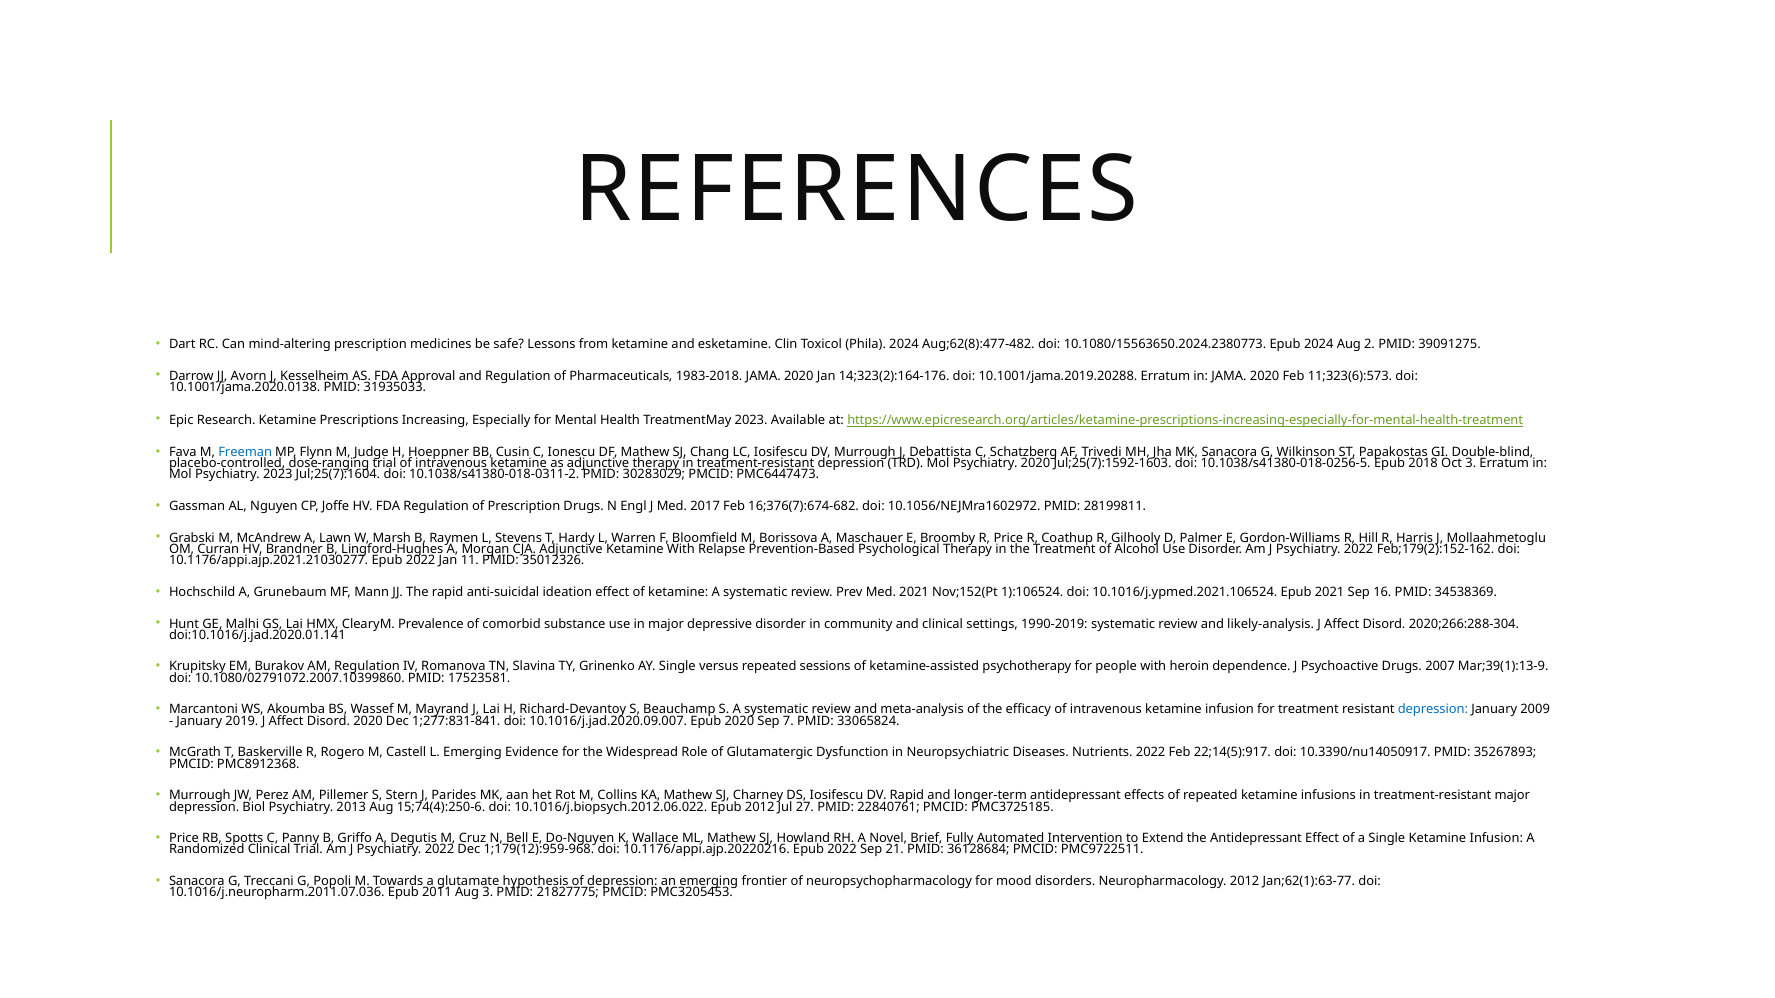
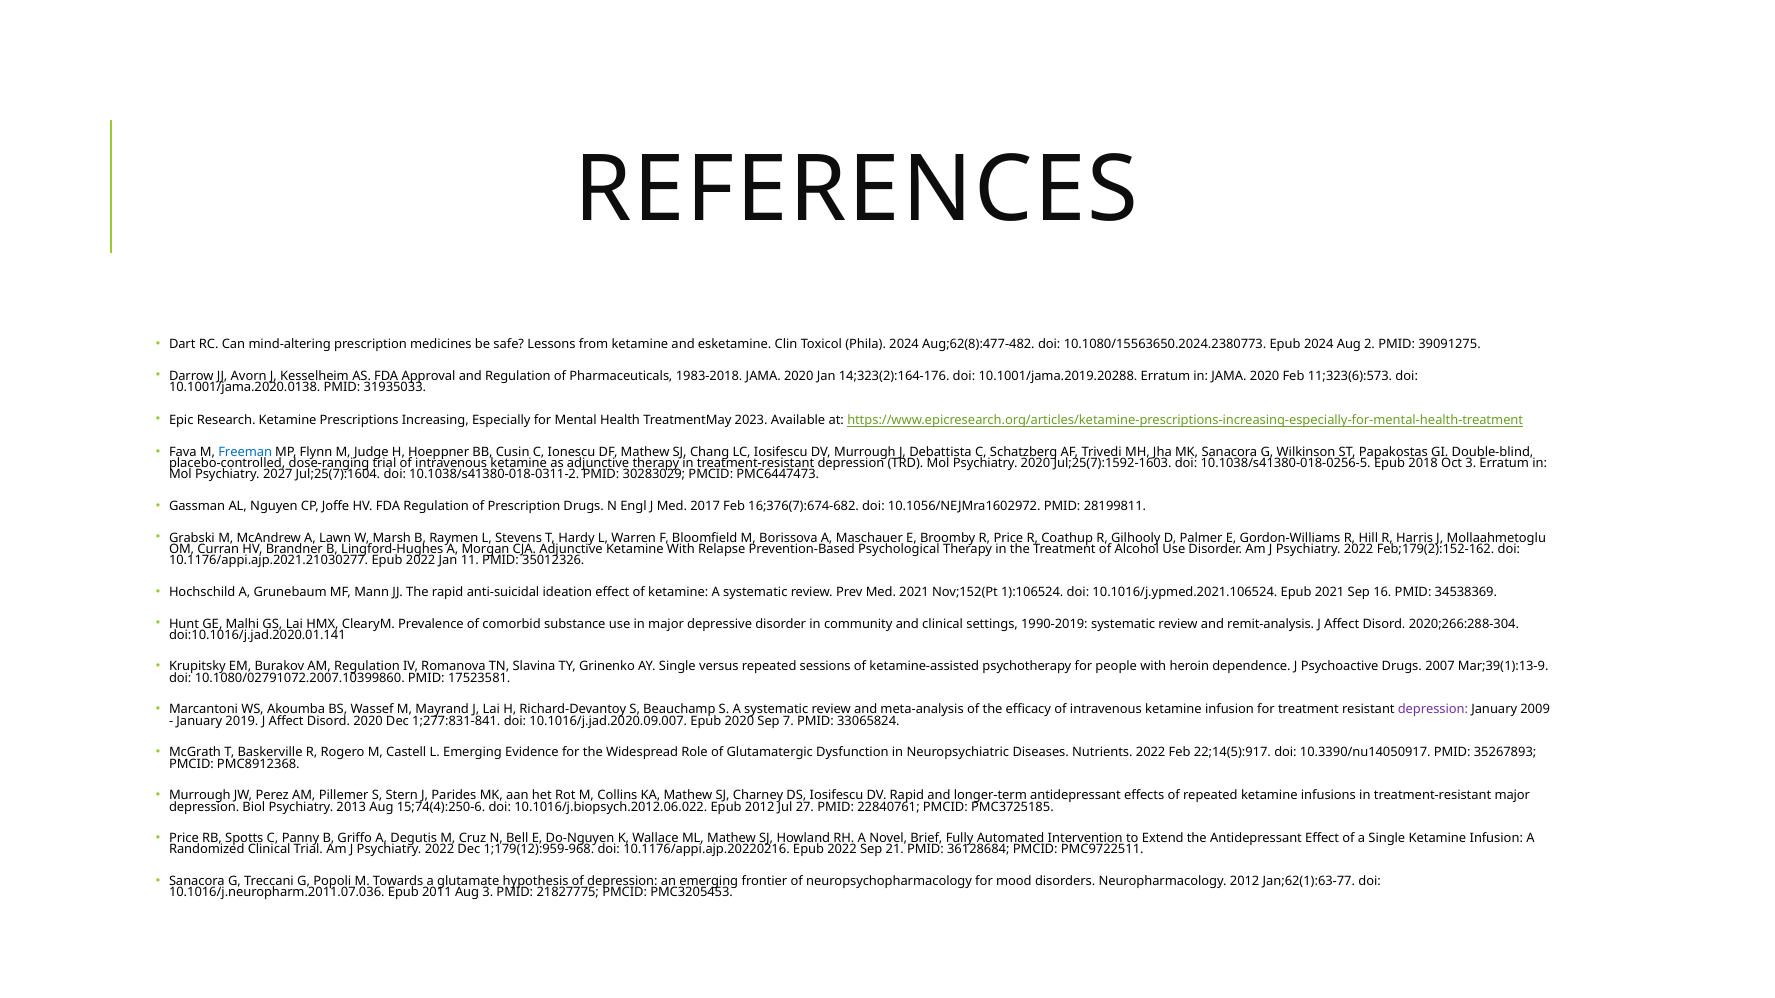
Psychiatry 2023: 2023 -> 2027
likely-analysis: likely-analysis -> remit-analysis
depression at (1433, 710) colour: blue -> purple
